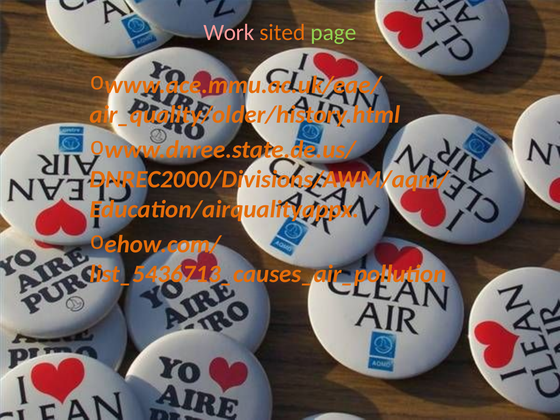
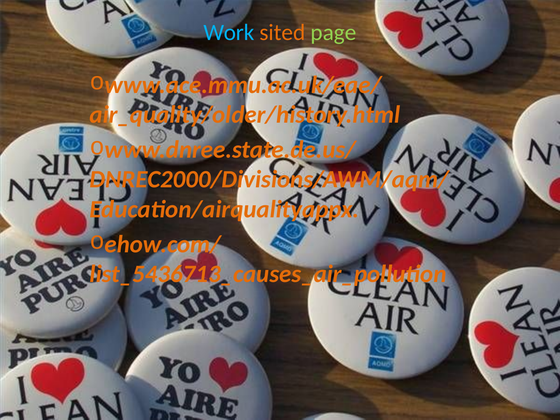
Work colour: pink -> light blue
